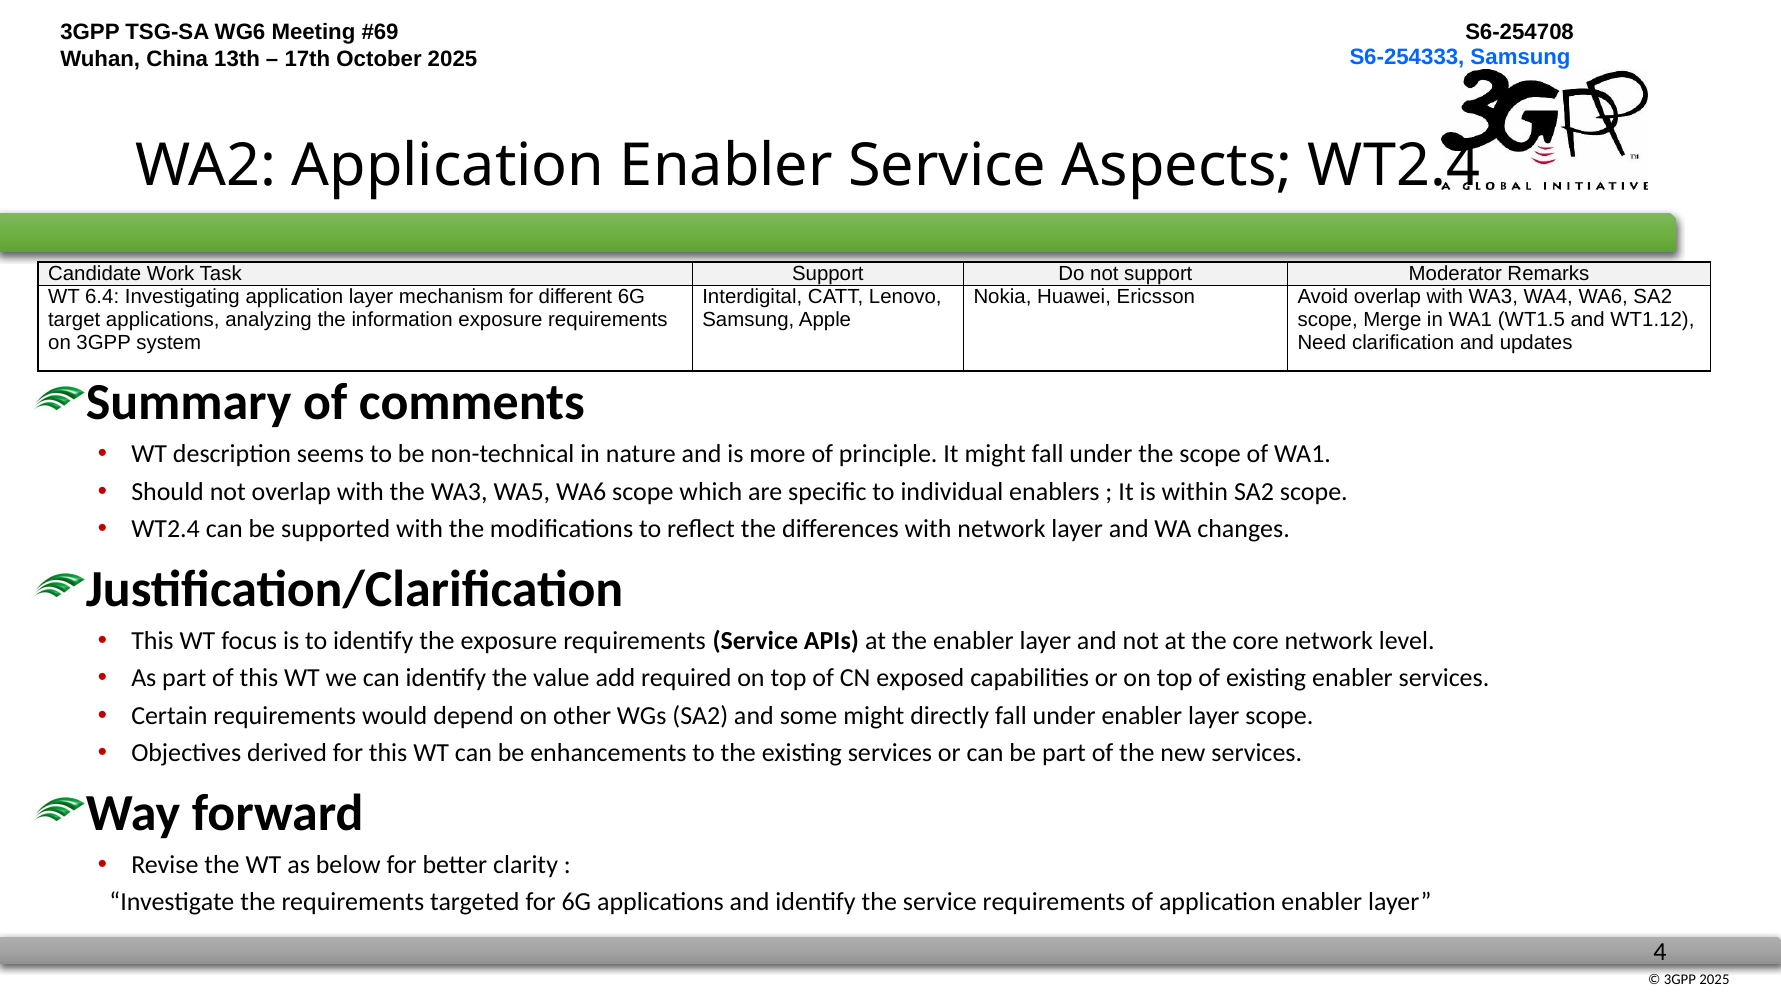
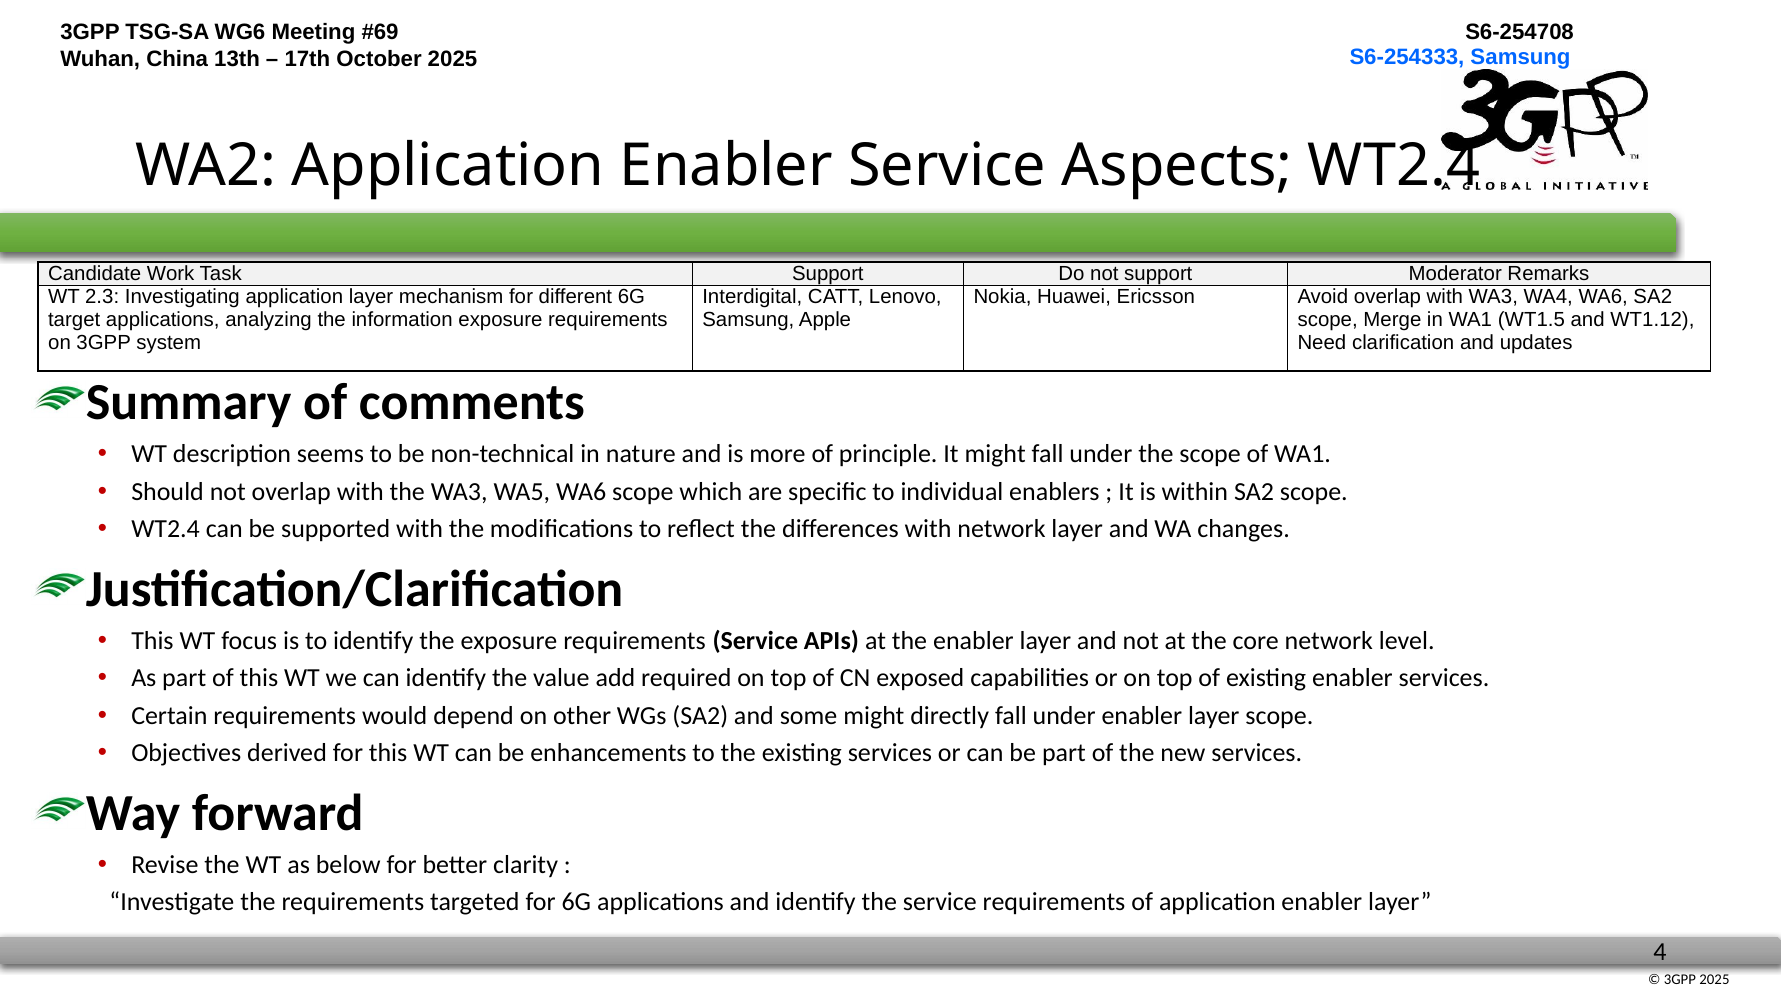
6.4: 6.4 -> 2.3
